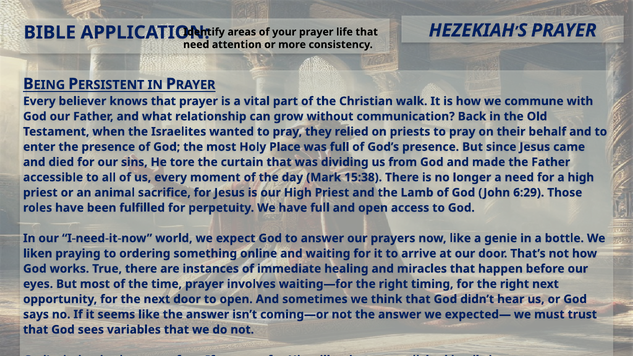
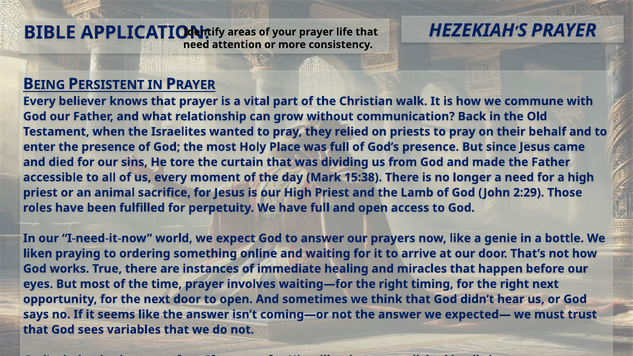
6:29: 6:29 -> 2:29
